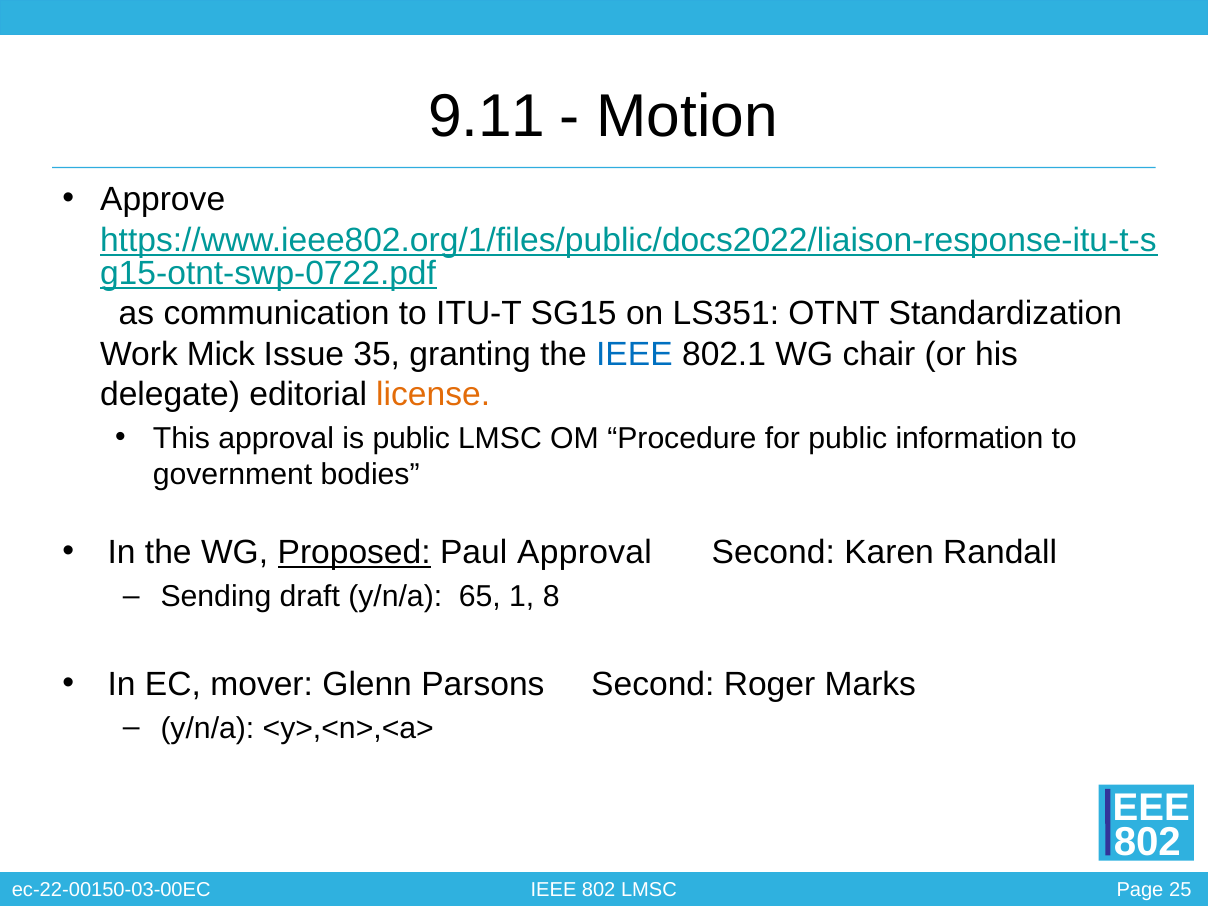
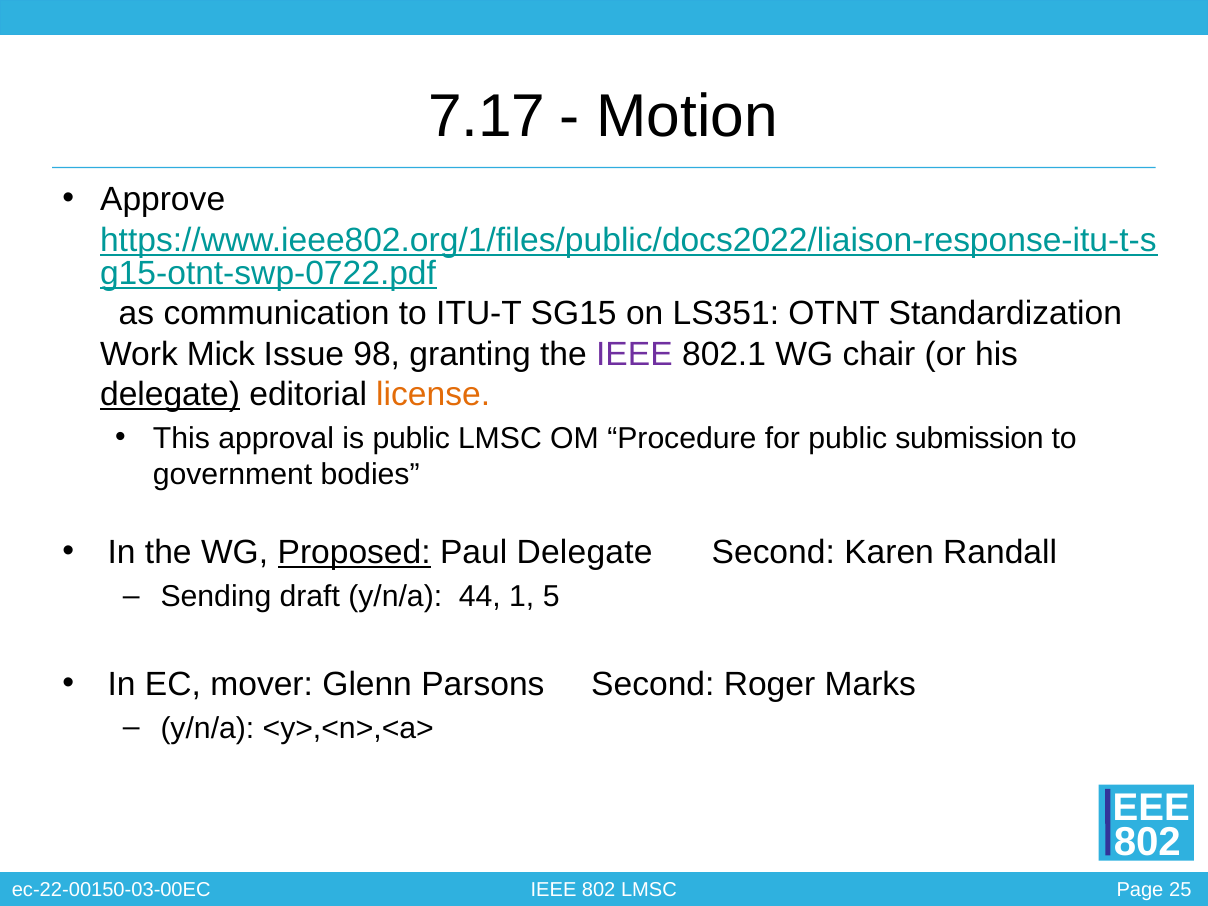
9.11: 9.11 -> 7.17
35: 35 -> 98
IEEE at (634, 354) colour: blue -> purple
delegate at (170, 394) underline: none -> present
information: information -> submission
Paul Approval: Approval -> Delegate
65: 65 -> 44
8: 8 -> 5
